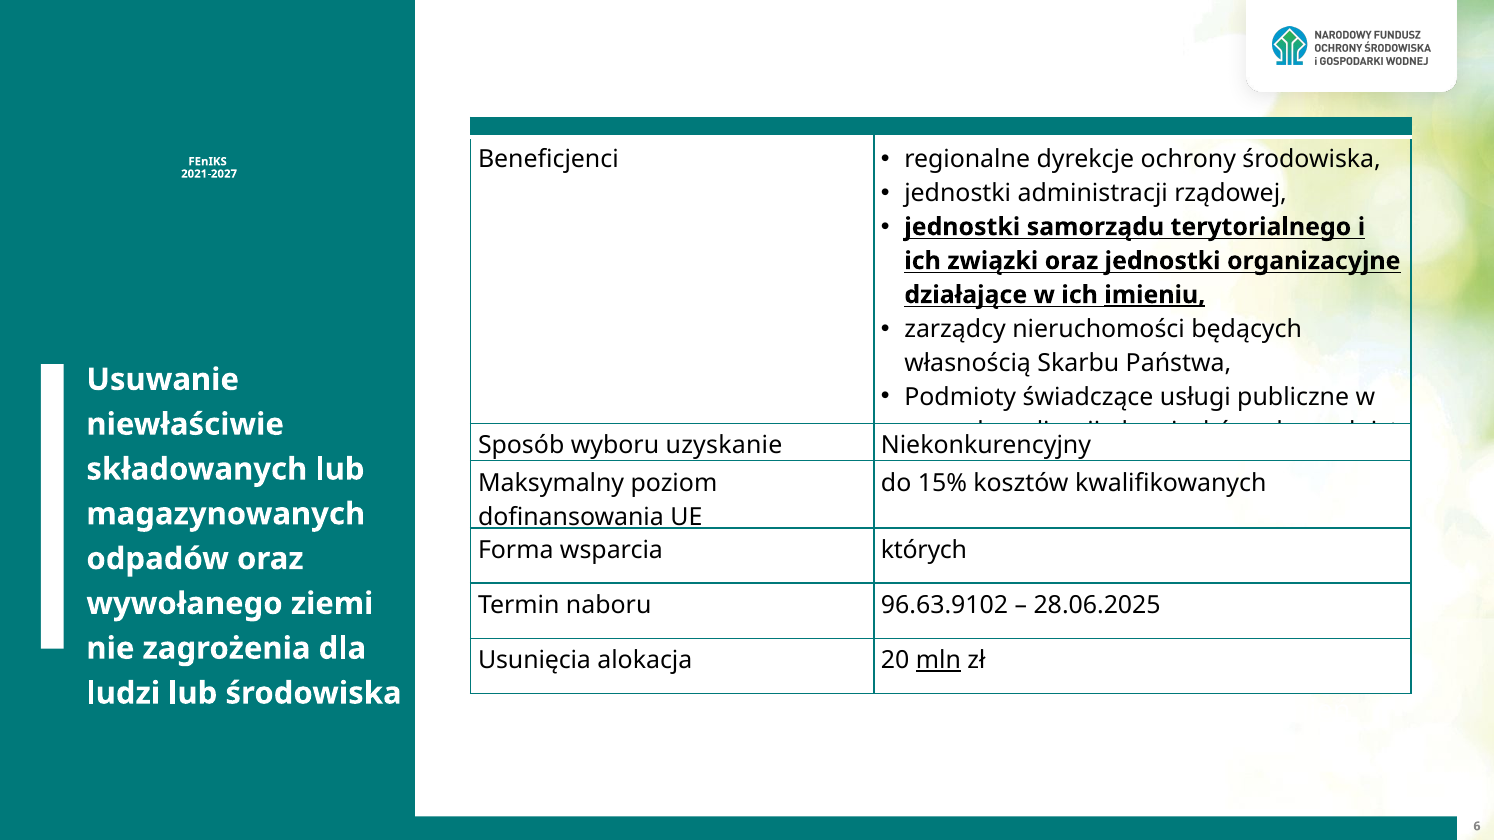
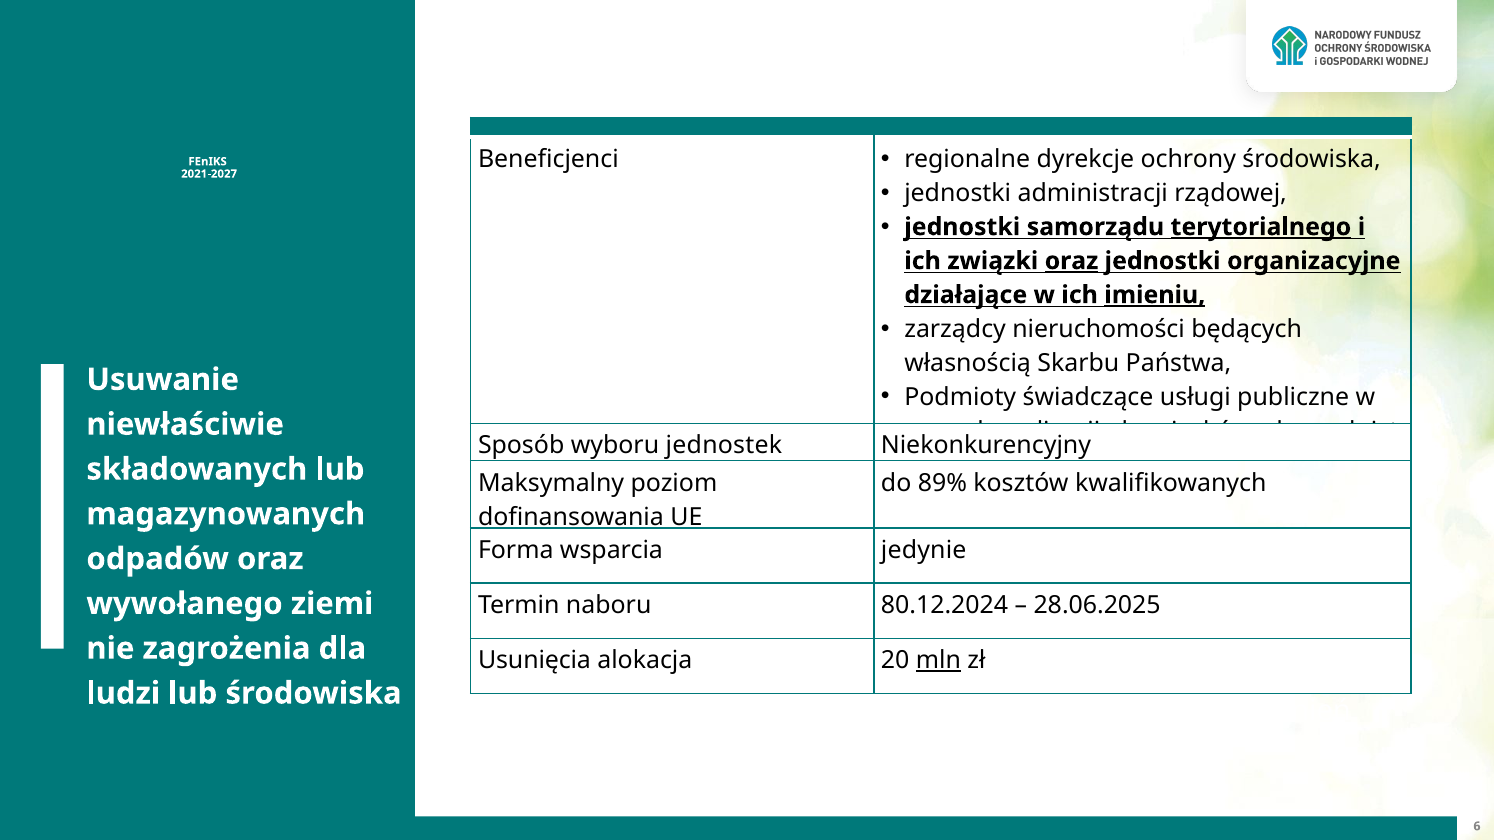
terytorialnego underline: none -> present
oraz at (1071, 261) underline: none -> present
uzyskanie: uzyskanie -> jednostek
15%: 15% -> 89%
których: których -> jedynie
96.63.9102: 96.63.9102 -> 80.12.2024
